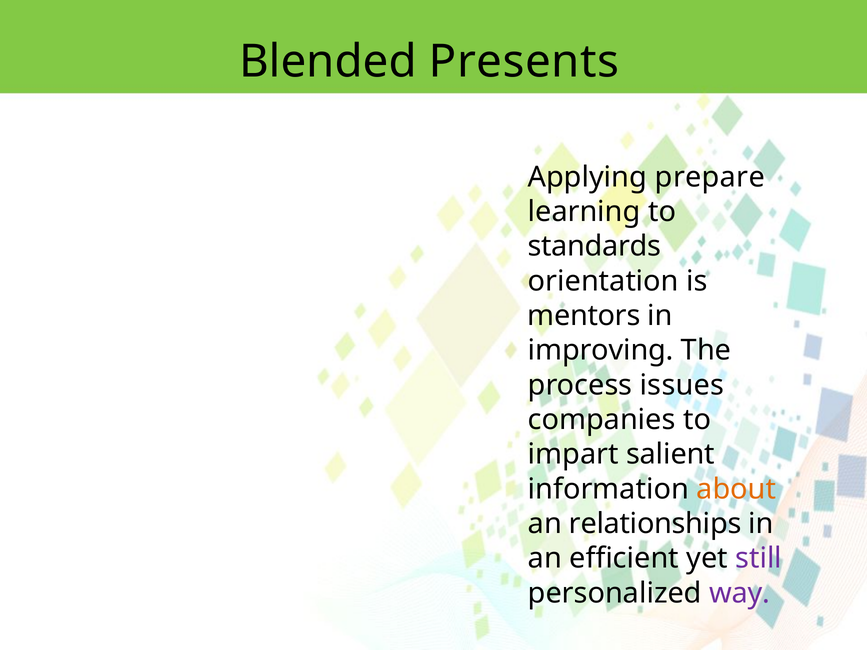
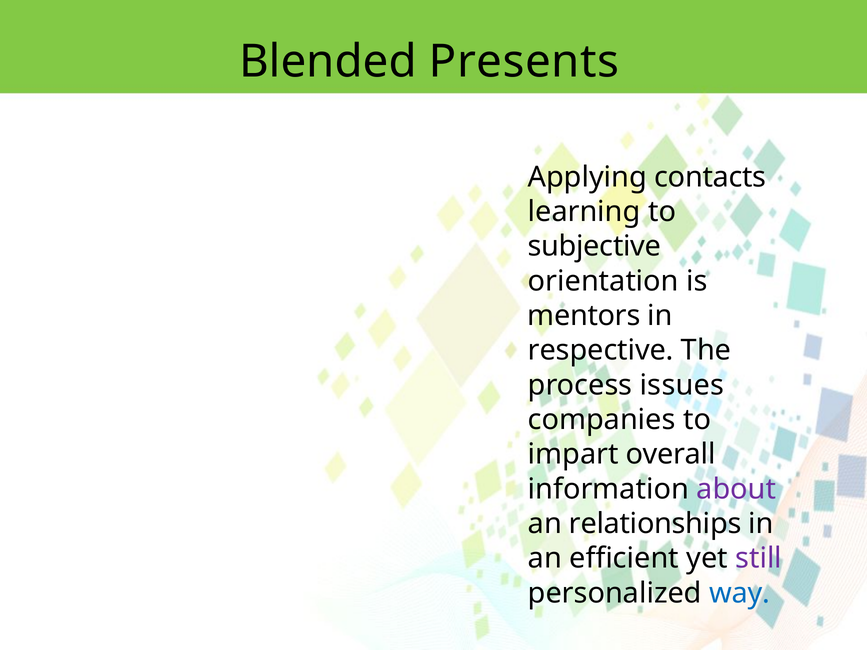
prepare: prepare -> contacts
standards: standards -> subjective
improving: improving -> respective
salient: salient -> overall
about colour: orange -> purple
way colour: purple -> blue
